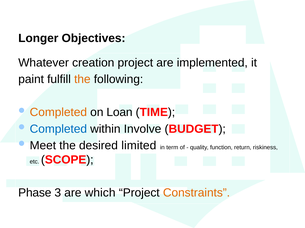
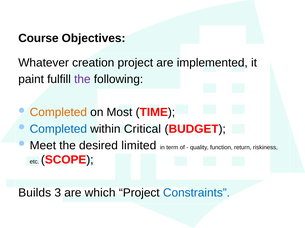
Longer: Longer -> Course
the at (82, 79) colour: orange -> purple
Loan: Loan -> Most
Involve: Involve -> Critical
Phase: Phase -> Builds
Constraints colour: orange -> blue
